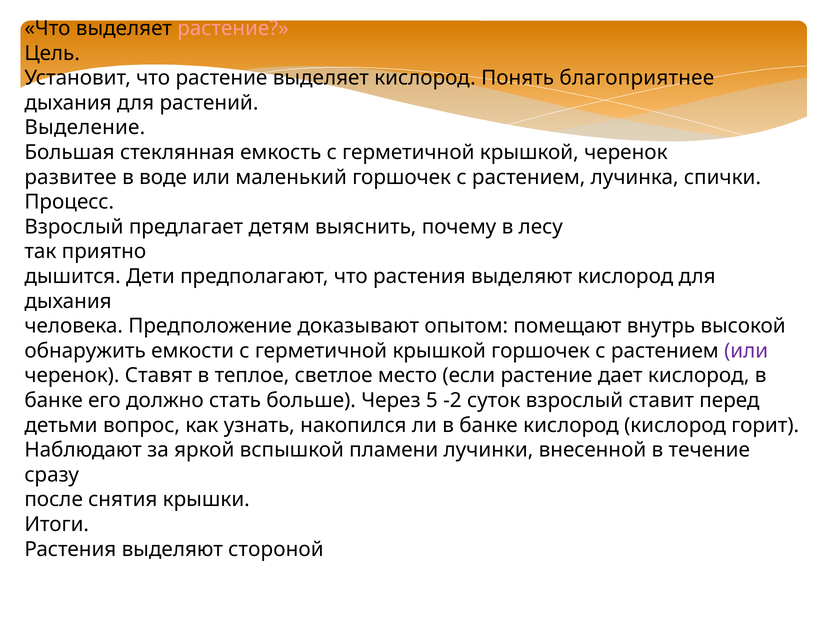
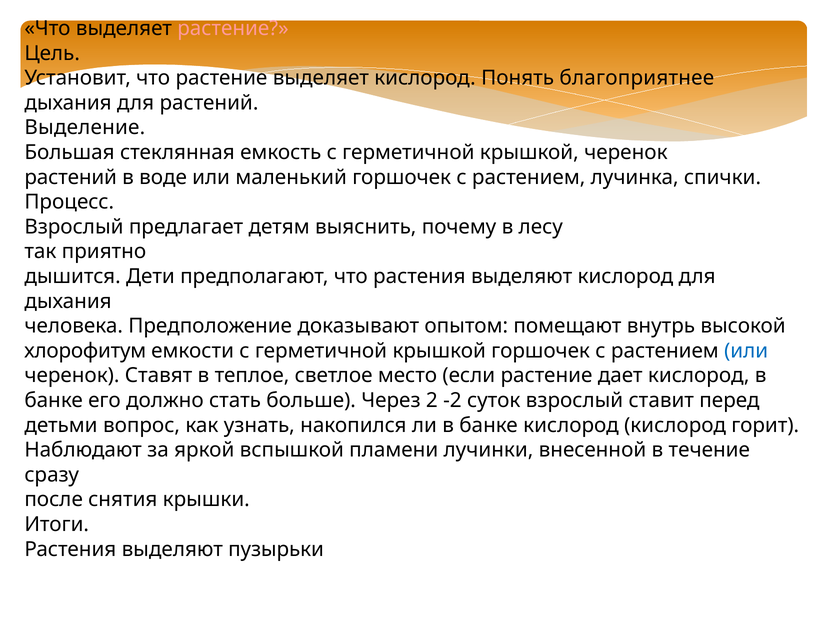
развитее at (71, 177): развитее -> растений
обнаружить: обнаружить -> хлорофитум
или at (746, 351) colour: purple -> blue
5: 5 -> 2
стороной: стороной -> пузырьки
